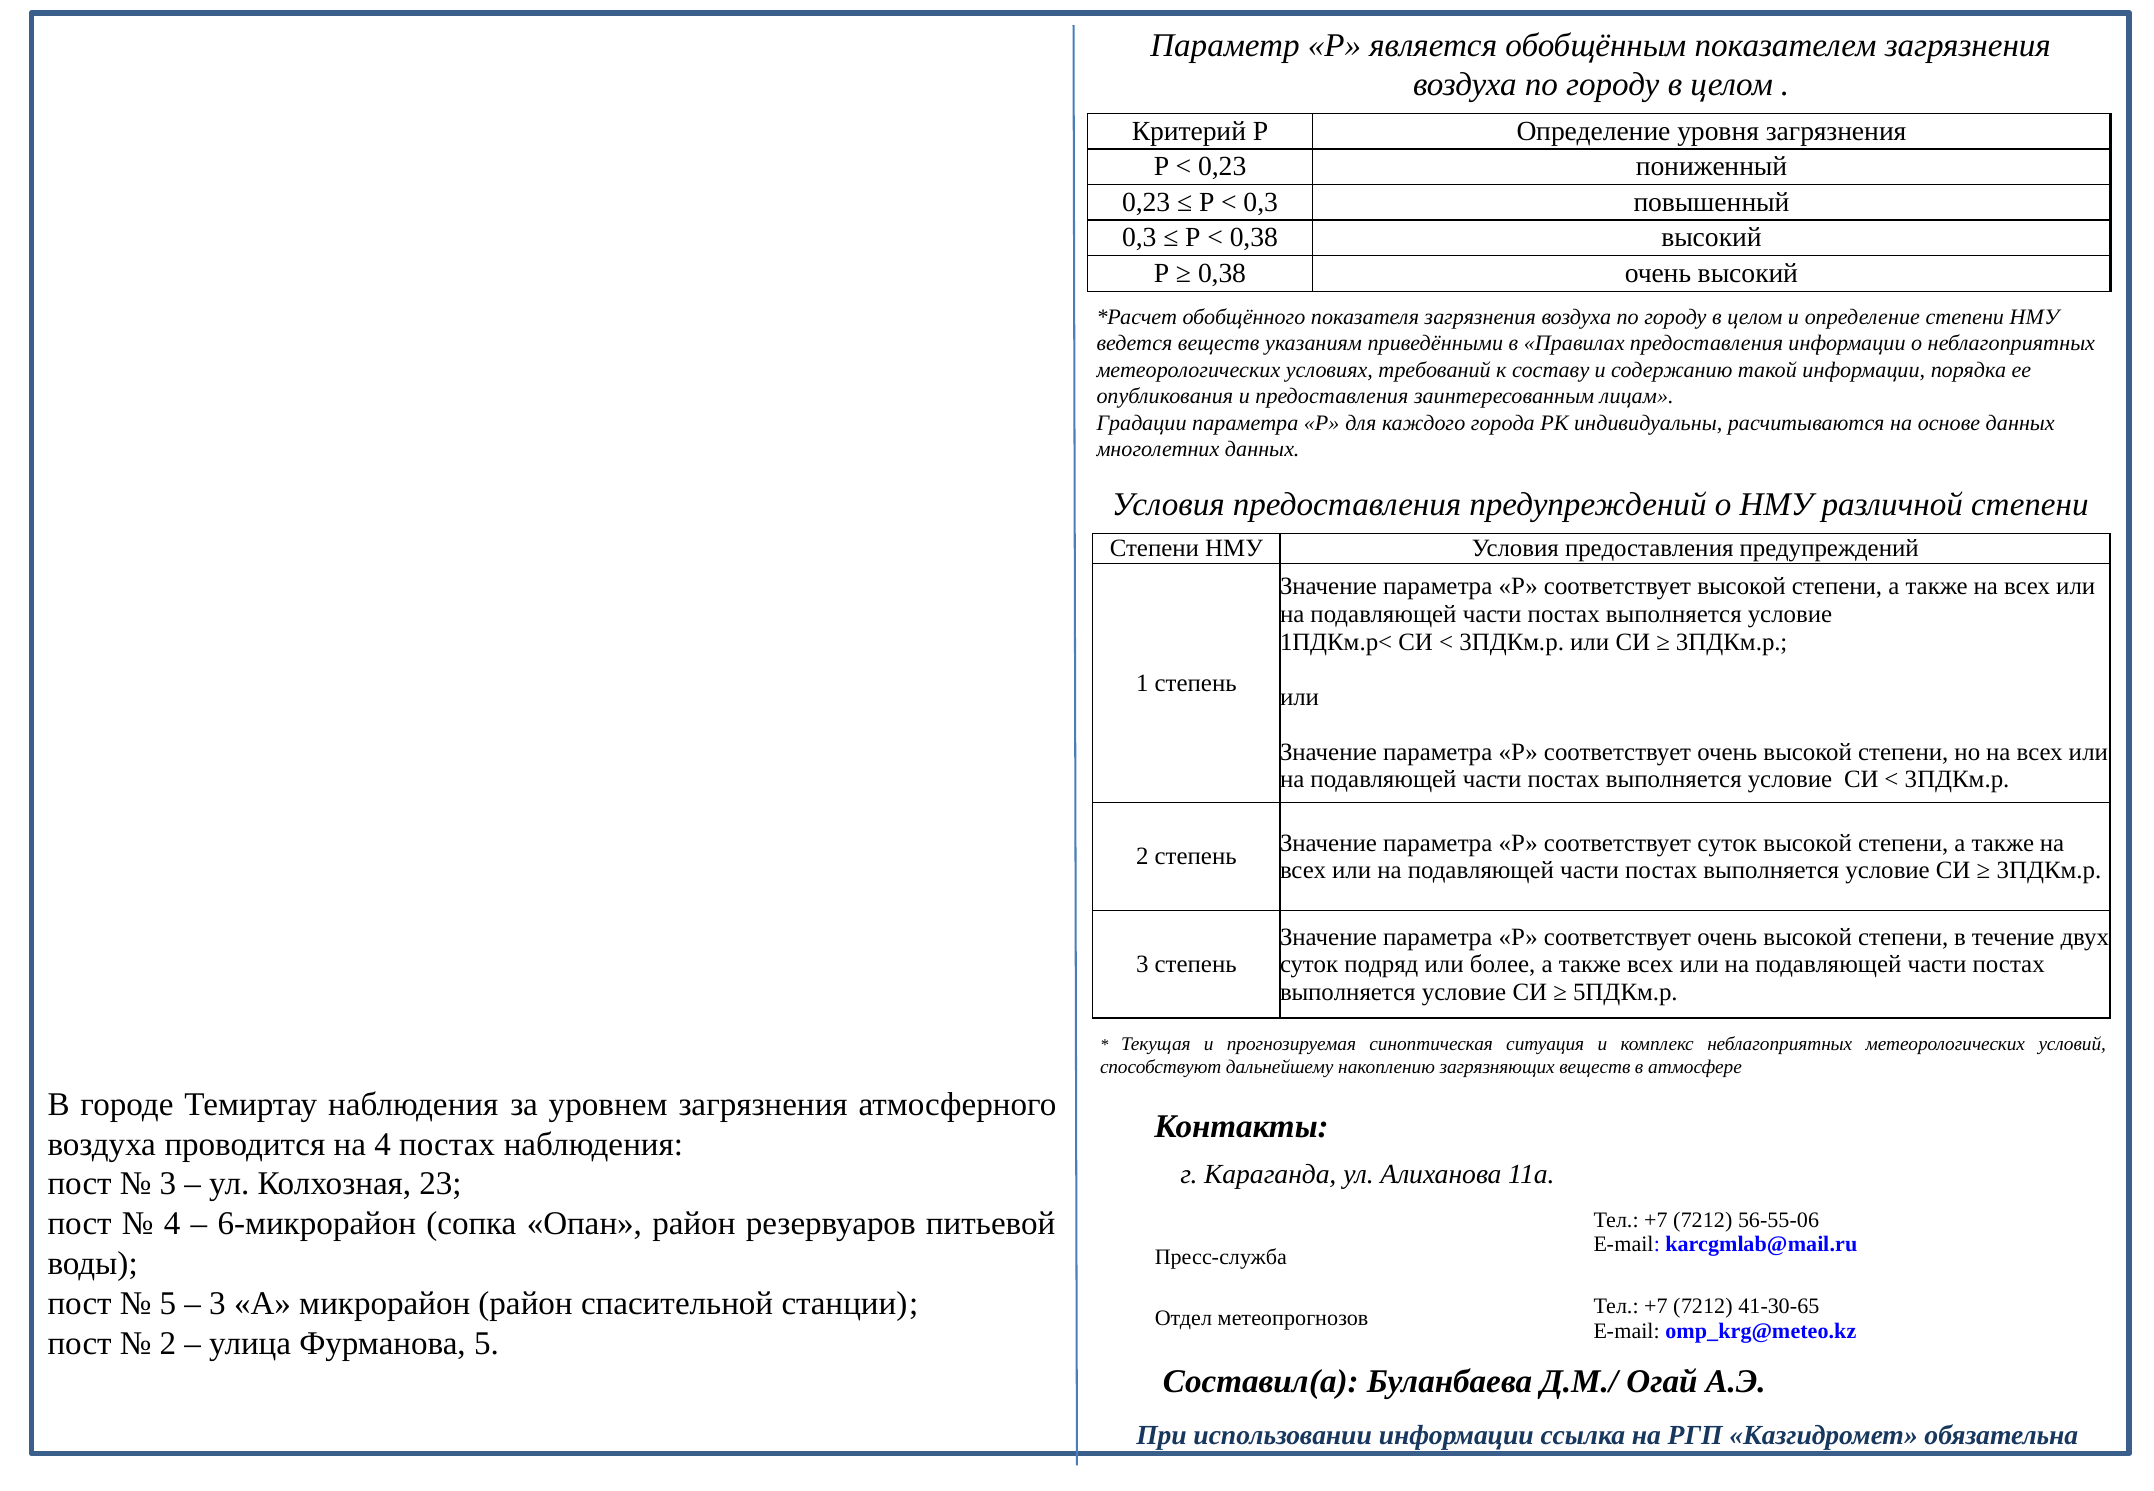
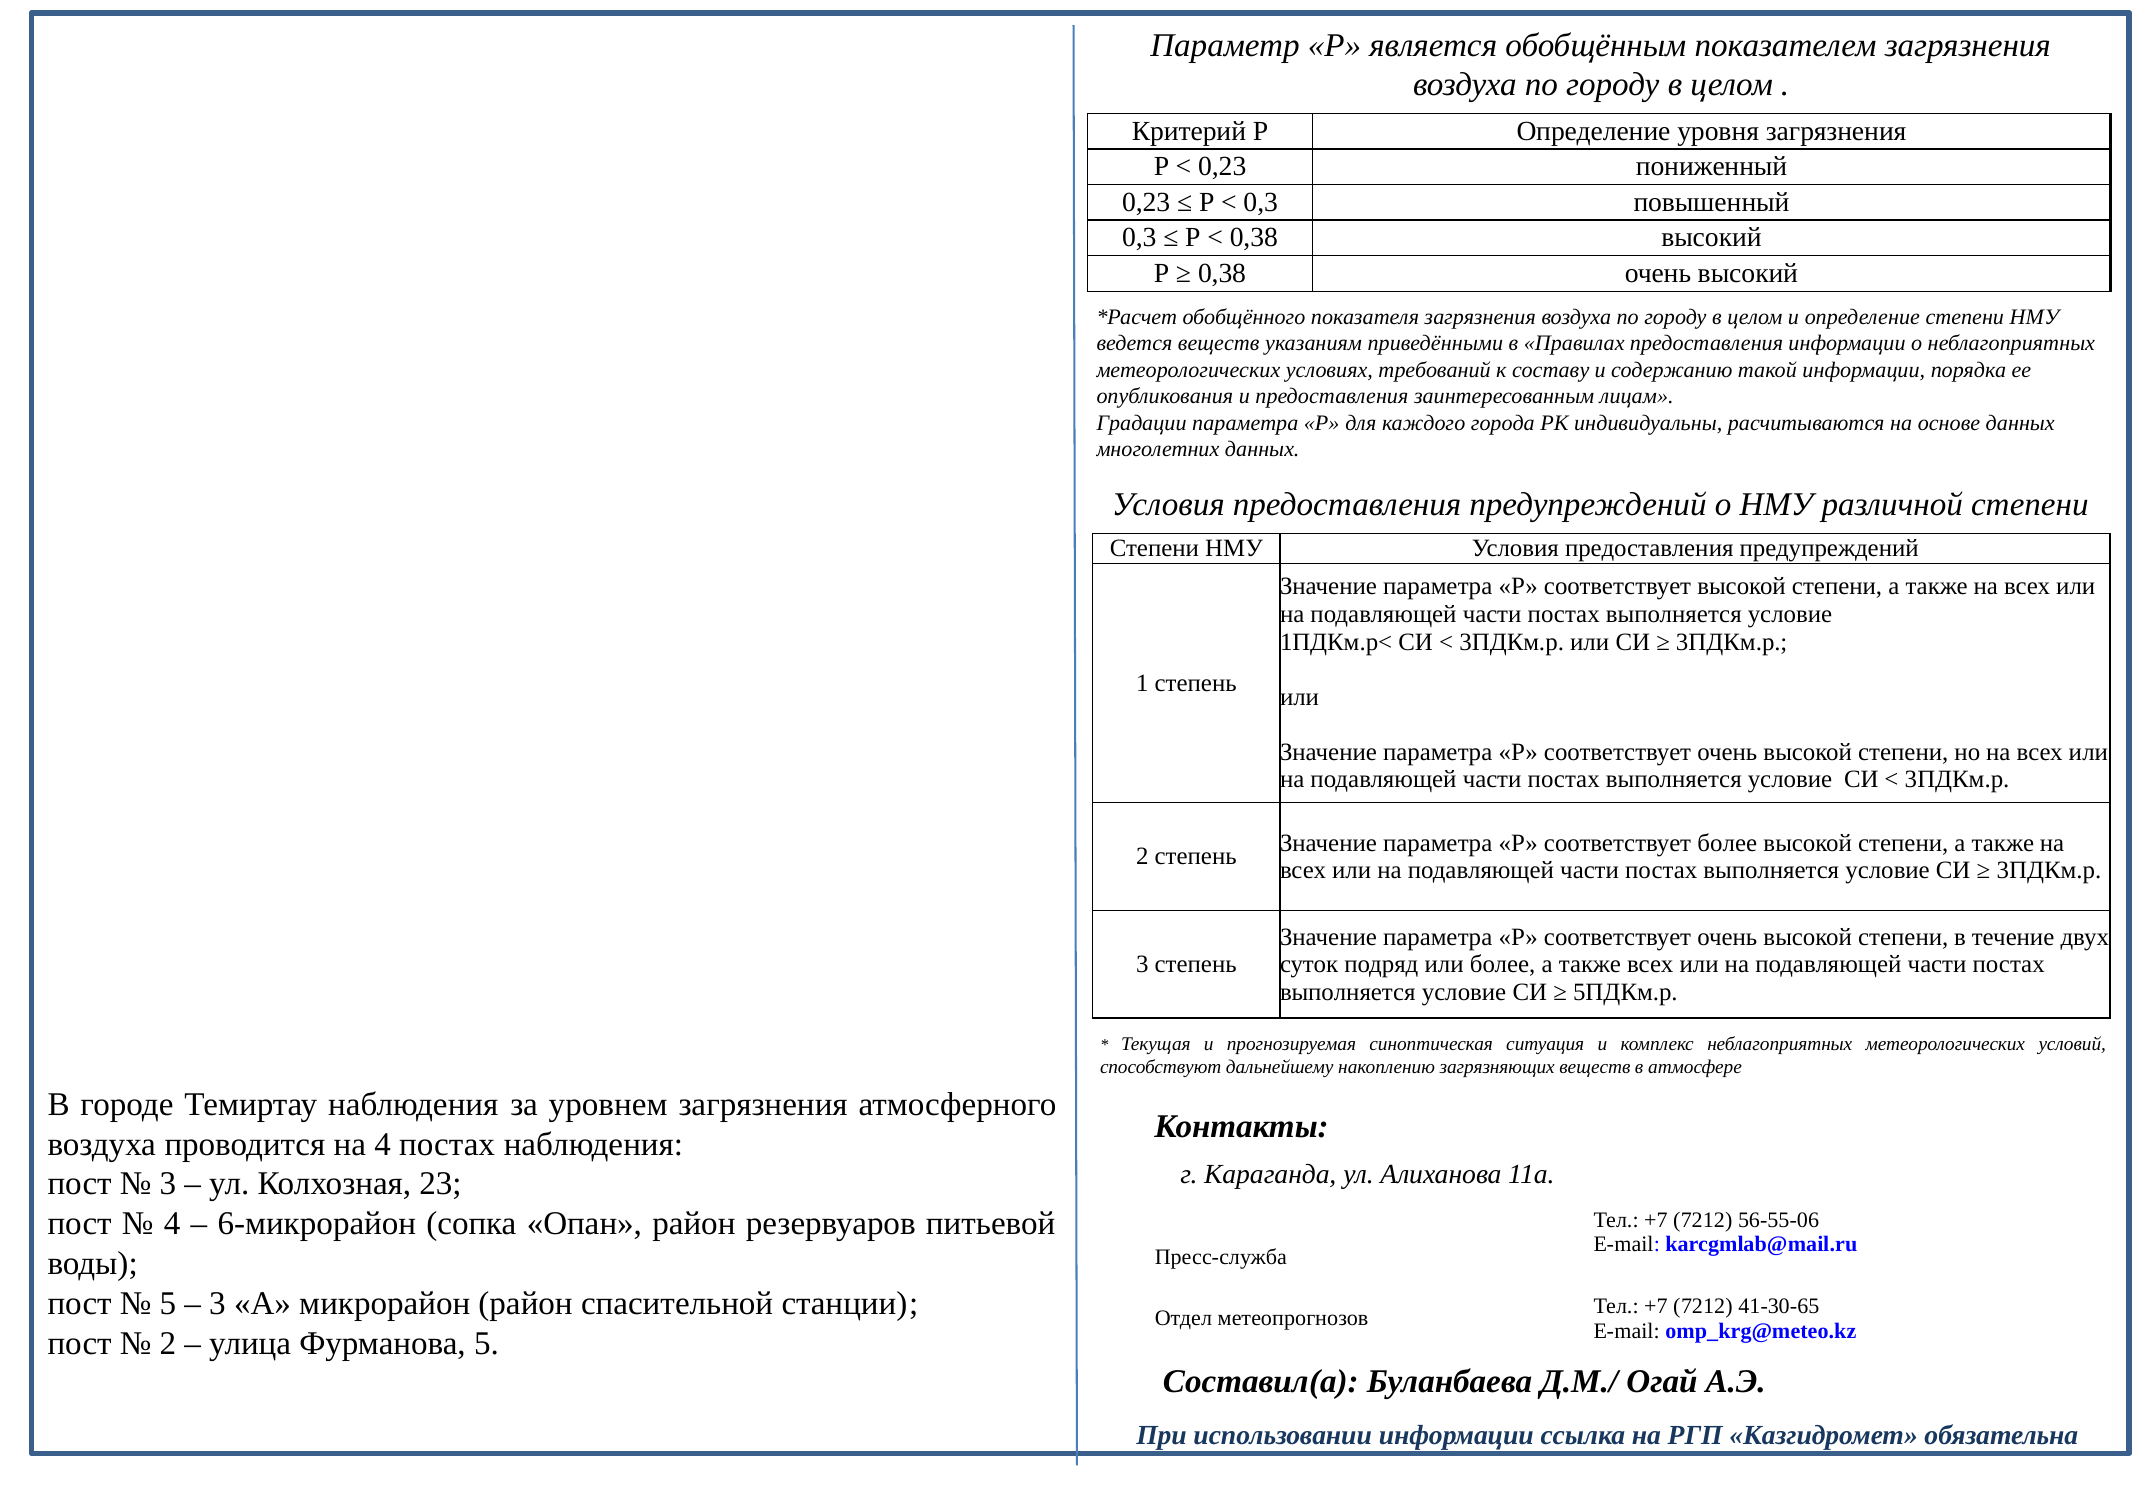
соответствует суток: суток -> более
